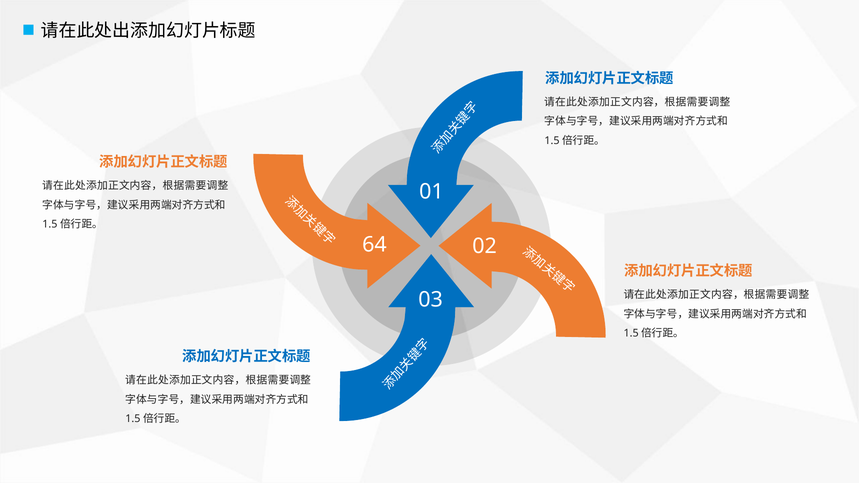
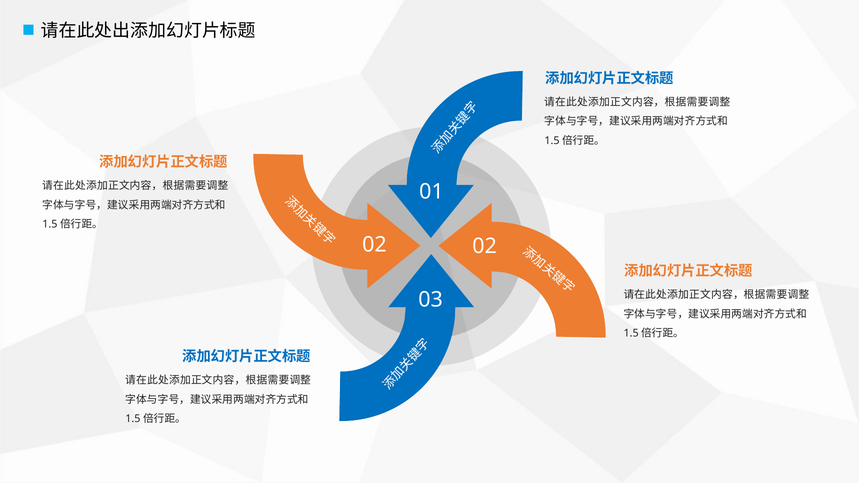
64 at (374, 245): 64 -> 02
